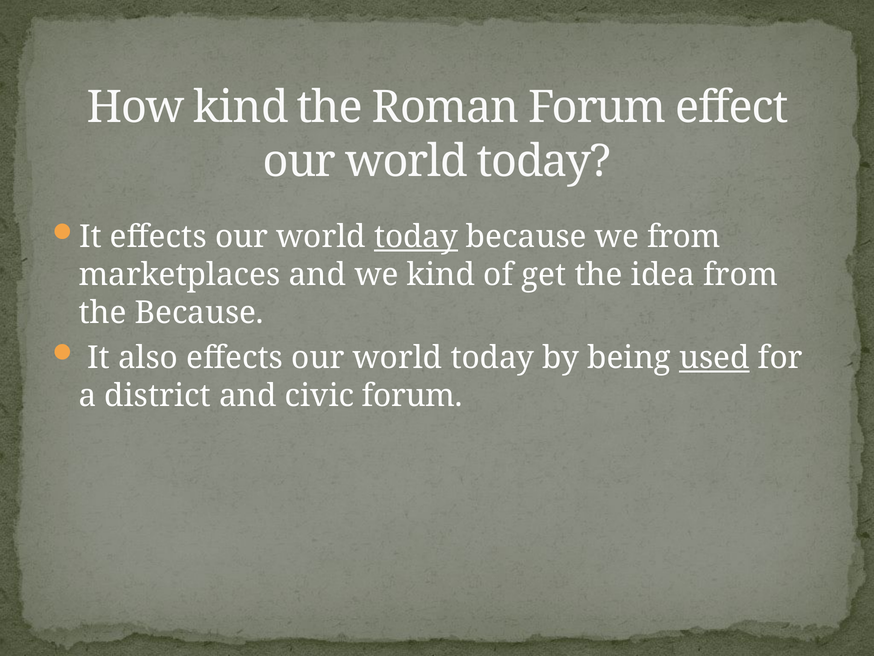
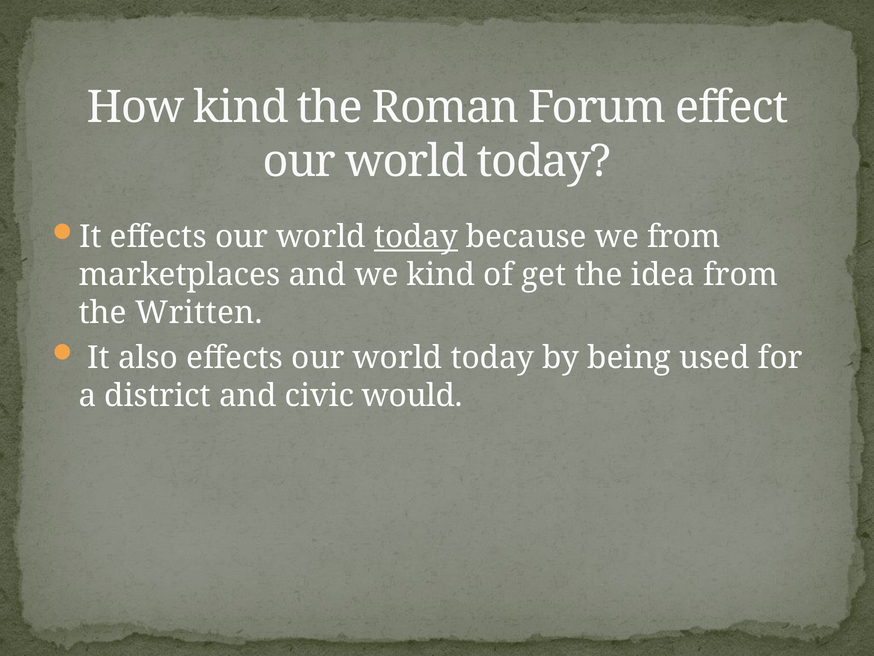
the Because: Because -> Written
used underline: present -> none
civic forum: forum -> would
